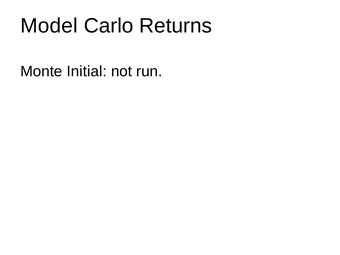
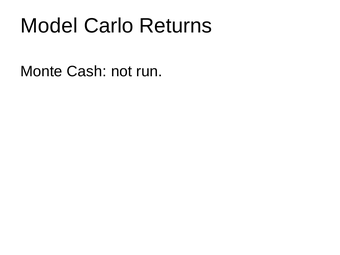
Initial: Initial -> Cash
